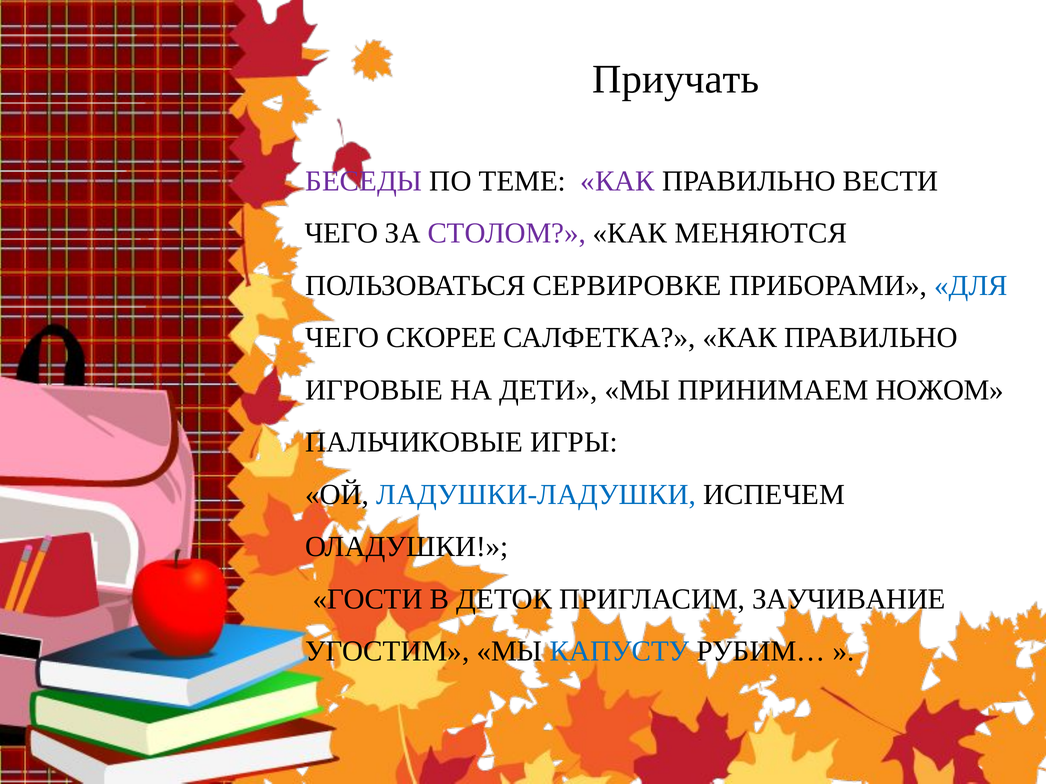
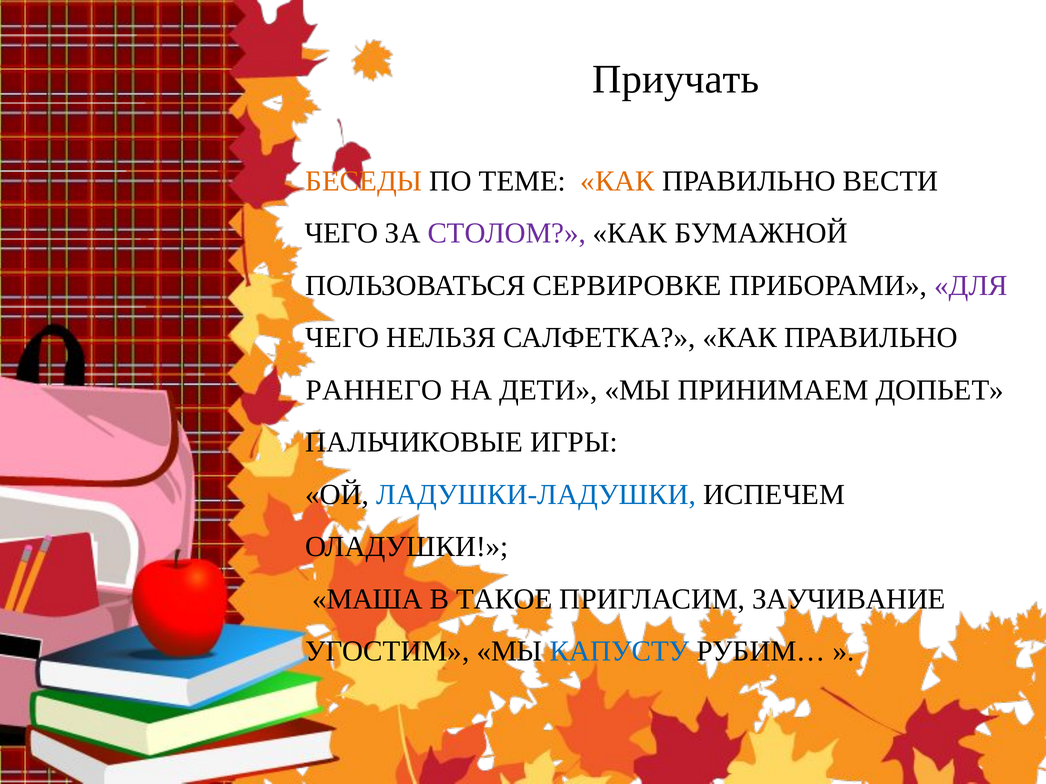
БЕСЕДЫ colour: purple -> orange
КАК at (618, 181) colour: purple -> orange
МЕНЯЮТСЯ: МЕНЯЮТСЯ -> БУМАЖНОЙ
ДЛЯ colour: blue -> purple
СКОРЕЕ: СКОРЕЕ -> НЕЛЬЗЯ
ИГРОВЫЕ: ИГРОВЫЕ -> РАННЕГО
НОЖОМ: НОЖОМ -> ДОПЬЕТ
ГОСТИ: ГОСТИ -> МАША
ДЕТОК: ДЕТОК -> ТАКОЕ
